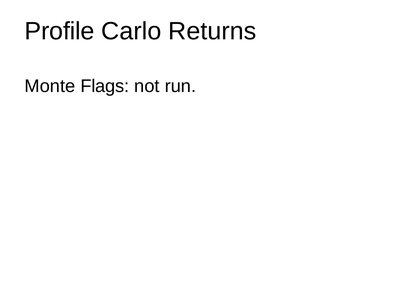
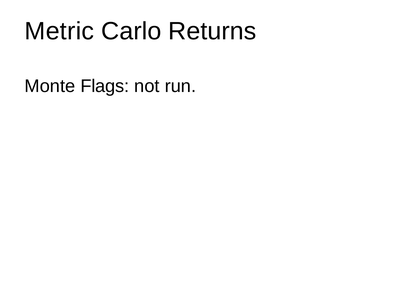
Profile: Profile -> Metric
